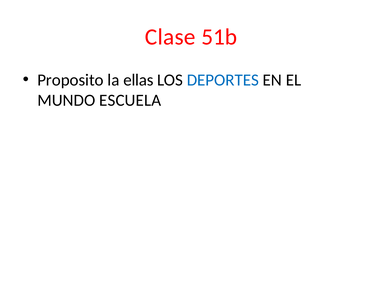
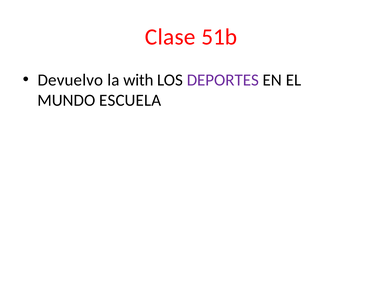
Proposito: Proposito -> Devuelvo
ellas: ellas -> with
DEPORTES colour: blue -> purple
